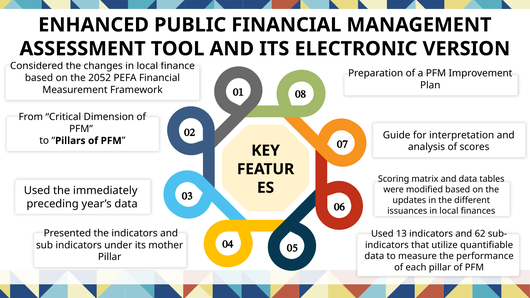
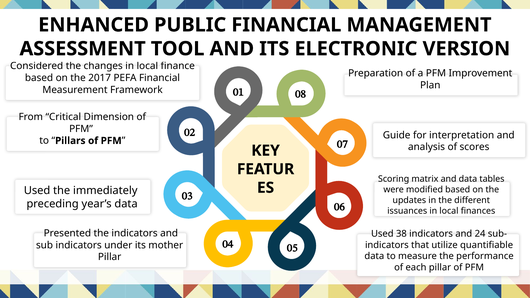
2052: 2052 -> 2017
13: 13 -> 38
62: 62 -> 24
